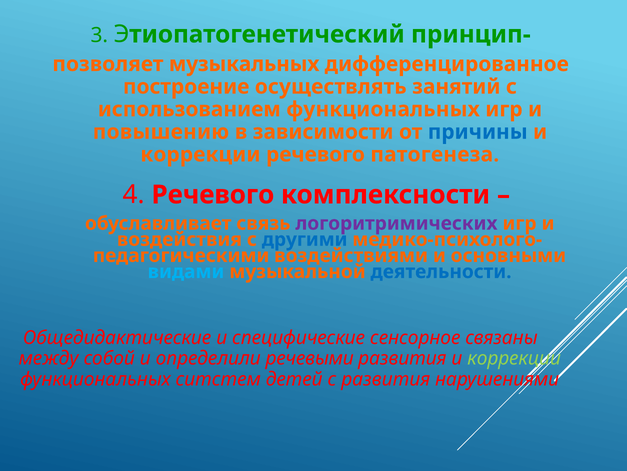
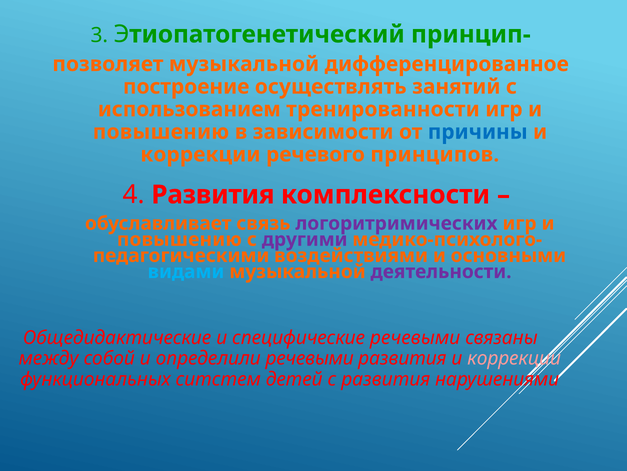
позволяет музыкальных: музыкальных -> музыкальной
использованием функциональных: функциональных -> тренированности
патогенеза: патогенеза -> принципов
4 Речевого: Речевого -> Развития
воздействия at (179, 239): воздействия -> повышению
другими colour: blue -> purple
деятельности colour: blue -> purple
специфические сенсорное: сенсорное -> речевыми
коррекции at (514, 358) colour: light green -> pink
